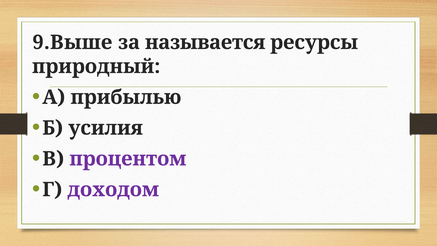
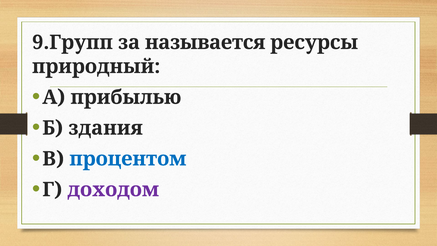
9.Выше: 9.Выше -> 9.Групп
усилия: усилия -> здания
процентом colour: purple -> blue
